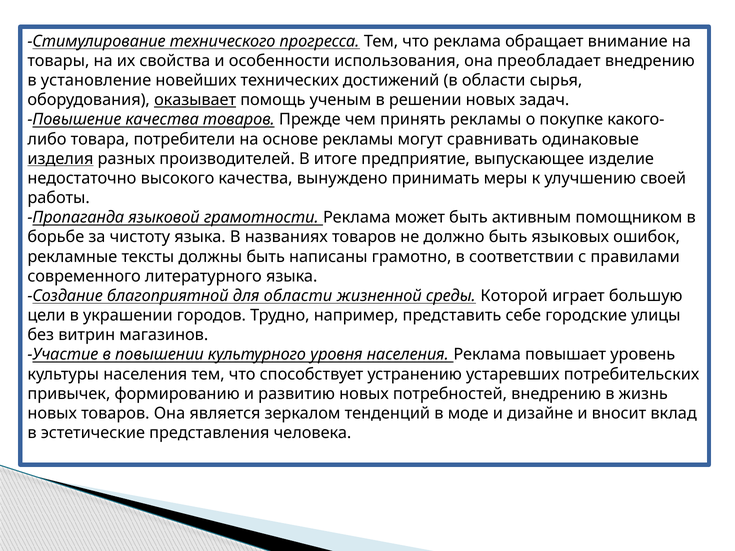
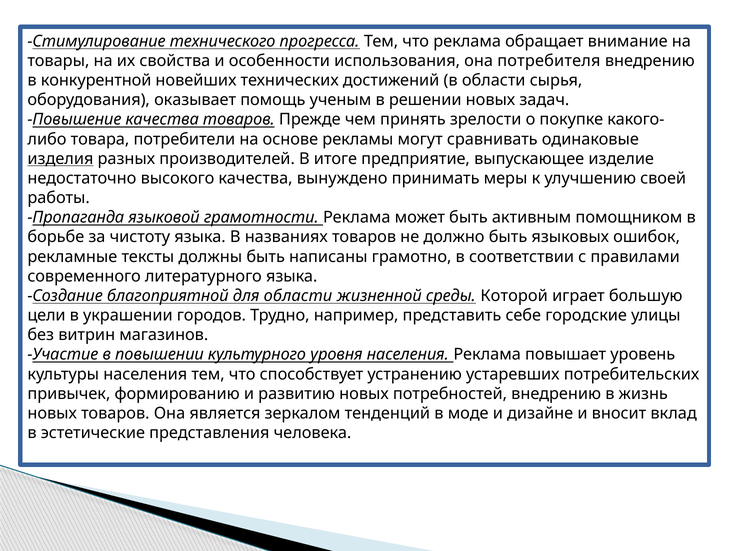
преобладает: преобладает -> потребителя
установление: установление -> конкурентной
оказывает underline: present -> none
принять рекламы: рекламы -> зрелости
